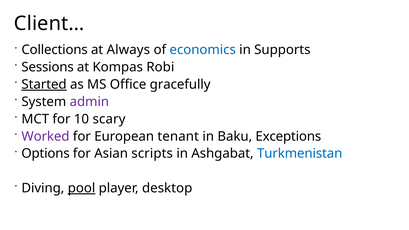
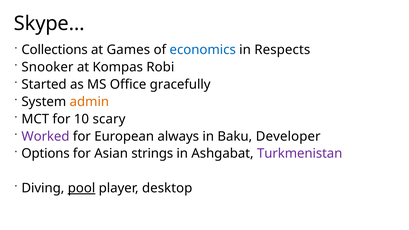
Client…: Client… -> Skype…
Always: Always -> Games
Supports: Supports -> Respects
Sessions: Sessions -> Snooker
Started underline: present -> none
admin colour: purple -> orange
tenant: tenant -> always
Exceptions: Exceptions -> Developer
scripts: scripts -> strings
Turkmenistan colour: blue -> purple
